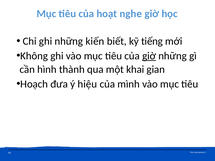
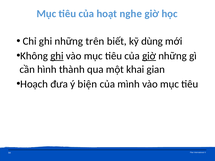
kiến: kiến -> trên
tiếng: tiếng -> dùng
ghi at (57, 56) underline: none -> present
hiệu: hiệu -> biện
